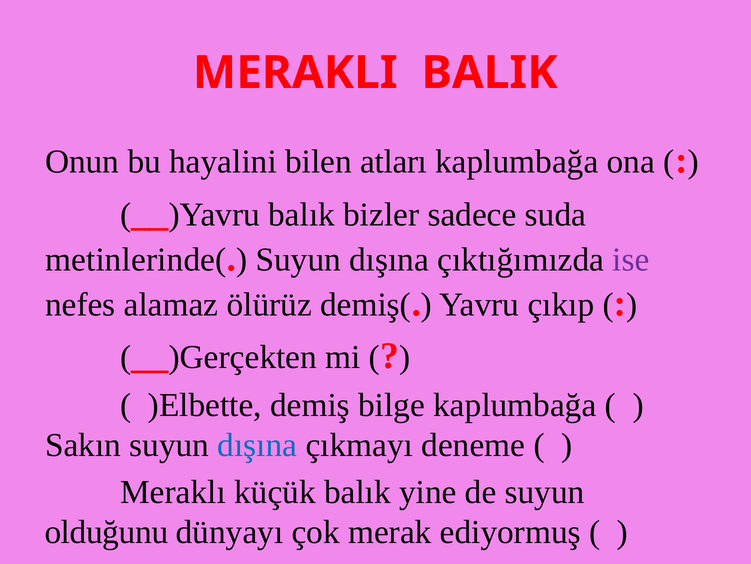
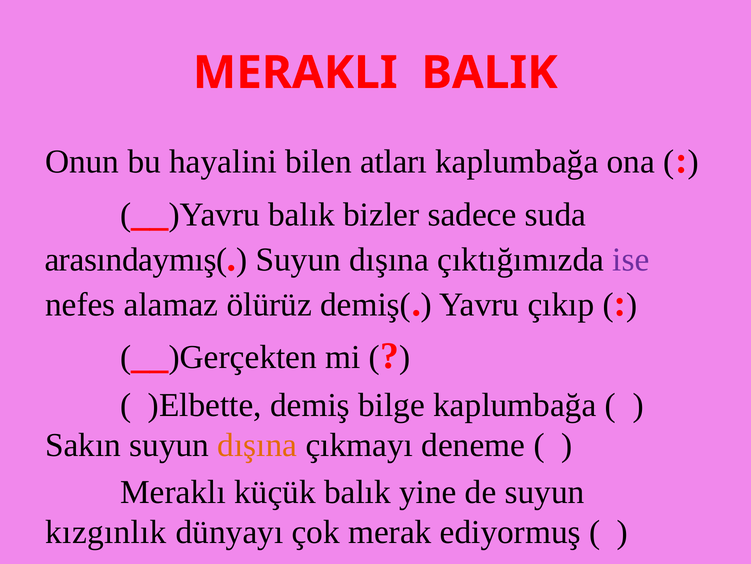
metinlerinde(: metinlerinde( -> arasındaymış(
dışına at (257, 445) colour: blue -> orange
olduğunu: olduğunu -> kızgınlık
